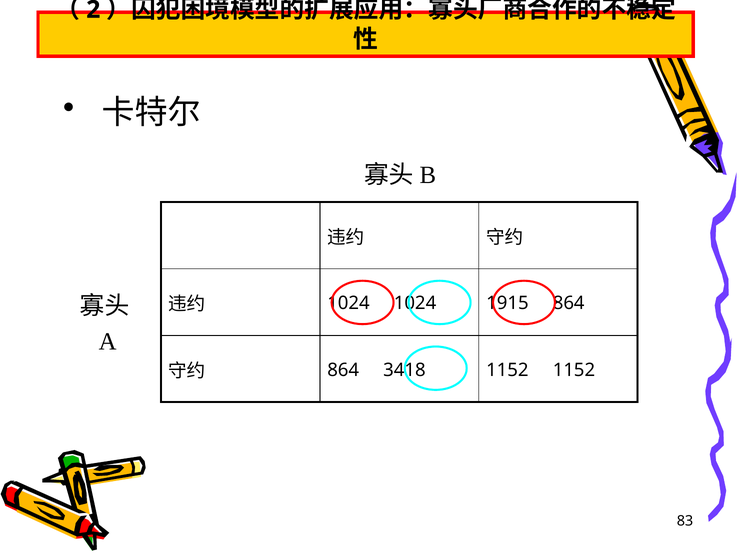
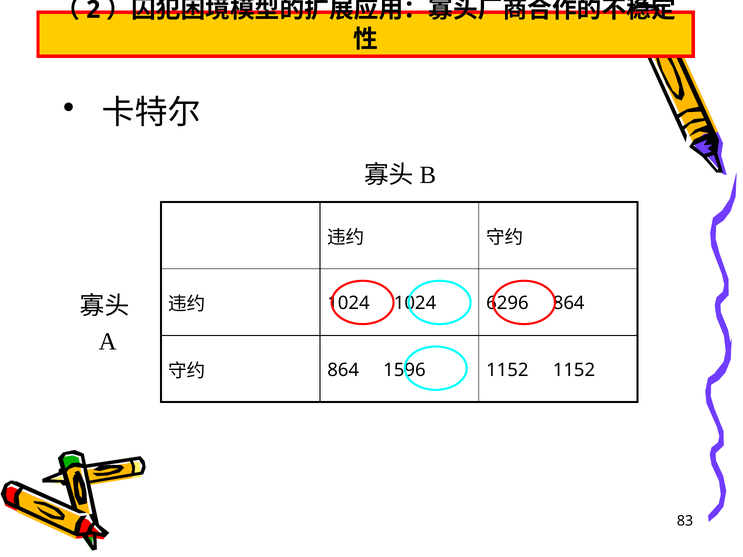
1915: 1915 -> 6296
3418: 3418 -> 1596
